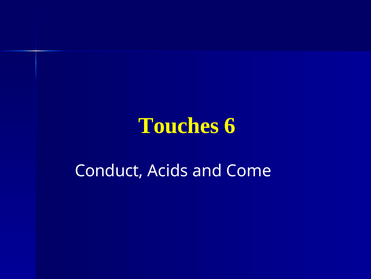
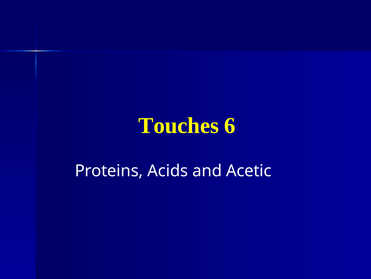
Conduct: Conduct -> Proteins
Come: Come -> Acetic
